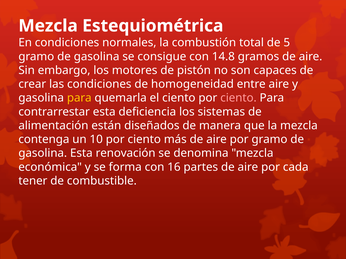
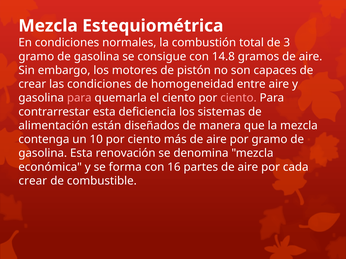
5: 5 -> 3
para at (79, 98) colour: yellow -> pink
tener at (33, 181): tener -> crear
